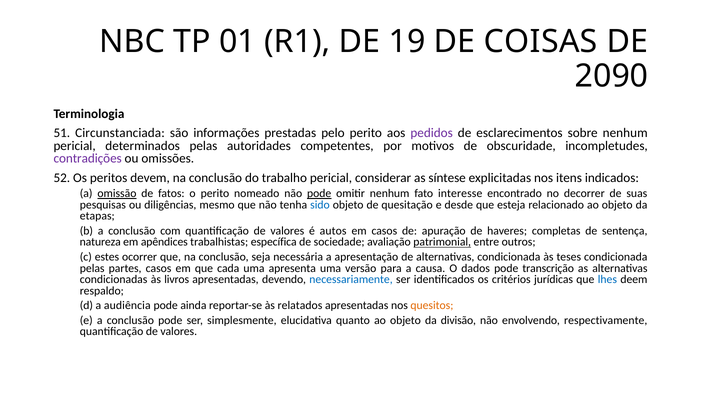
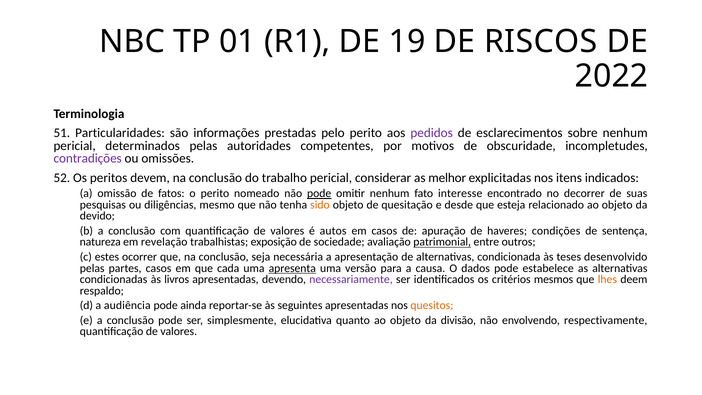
COISAS: COISAS -> RISCOS
2090: 2090 -> 2022
Circunstanciada: Circunstanciada -> Particularidades
síntese: síntese -> melhor
omissão underline: present -> none
sido colour: blue -> orange
etapas: etapas -> devido
completas: completas -> condições
apêndices: apêndices -> revelação
específica: específica -> exposição
teses condicionada: condicionada -> desenvolvido
apresenta underline: none -> present
transcrição: transcrição -> estabelece
necessariamente colour: blue -> purple
jurídicas: jurídicas -> mesmos
lhes colour: blue -> orange
relatados: relatados -> seguintes
